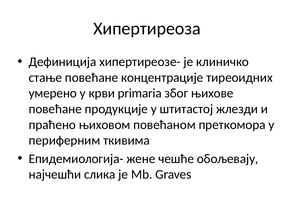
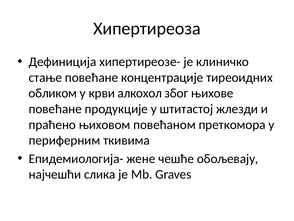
умерено: умерено -> обликом
primaria: primaria -> алкохол
